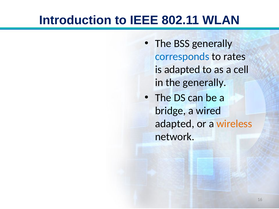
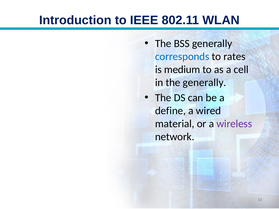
is adapted: adapted -> medium
bridge: bridge -> define
adapted at (175, 124): adapted -> material
wireless colour: orange -> purple
